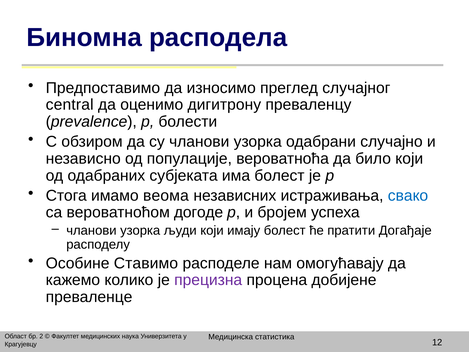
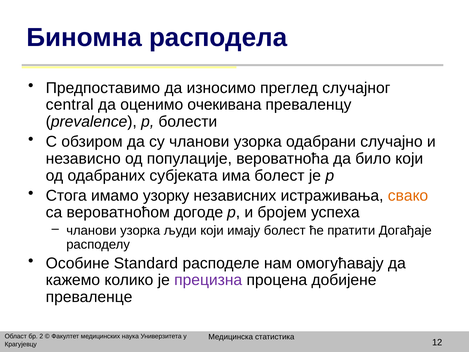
дигитрону: дигитрону -> очекивана
веома: веома -> узорку
свако colour: blue -> orange
Ставимо: Ставимо -> Standard
